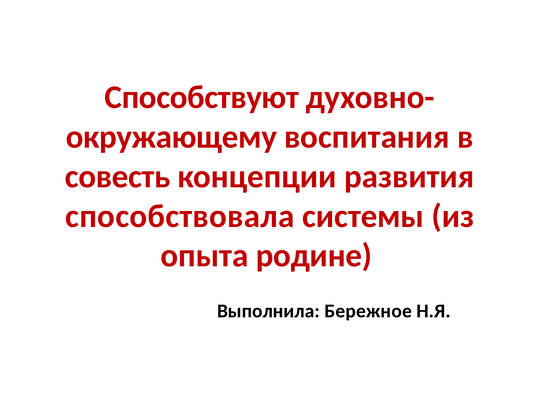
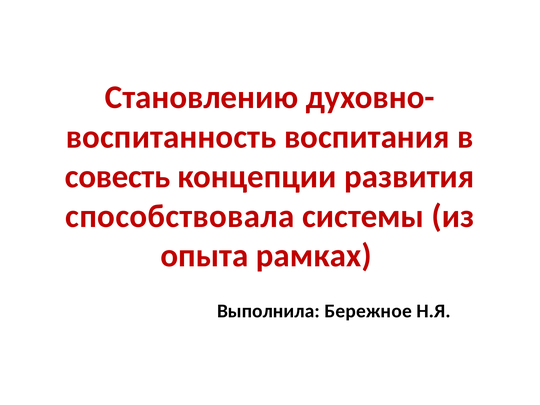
Способствуют: Способствуют -> Становлению
окружающему: окружающему -> воспитанность
родине: родине -> рамках
